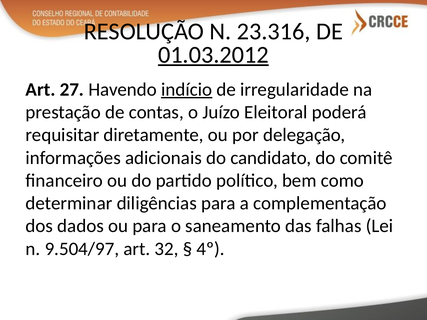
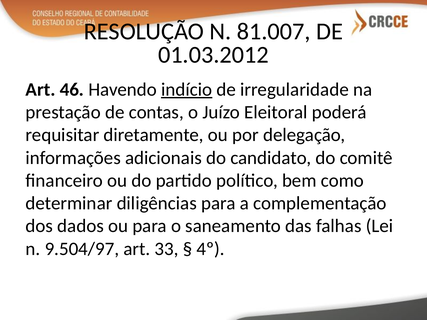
23.316: 23.316 -> 81.007
01.03.2012 underline: present -> none
27: 27 -> 46
32: 32 -> 33
